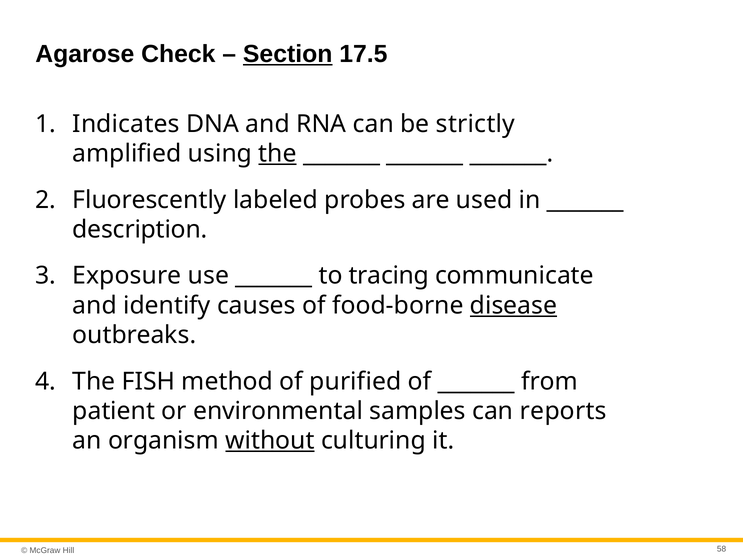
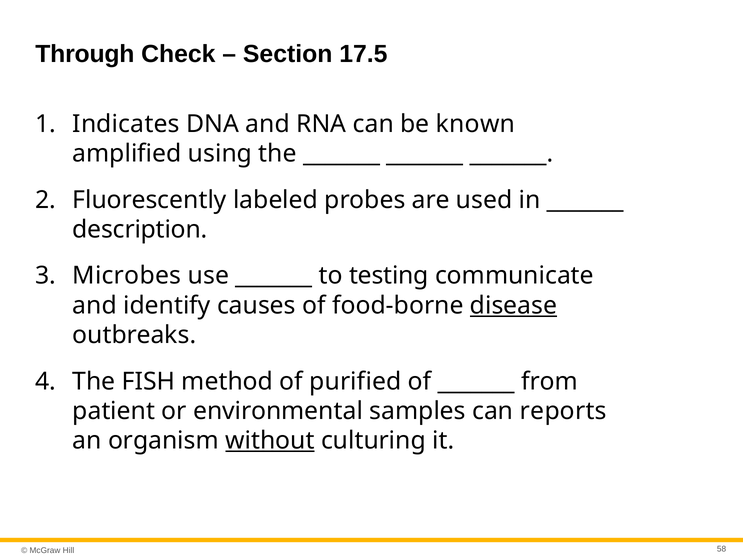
Agarose: Agarose -> Through
Section underline: present -> none
strictly: strictly -> known
the at (278, 154) underline: present -> none
Exposure: Exposure -> Microbes
tracing: tracing -> testing
